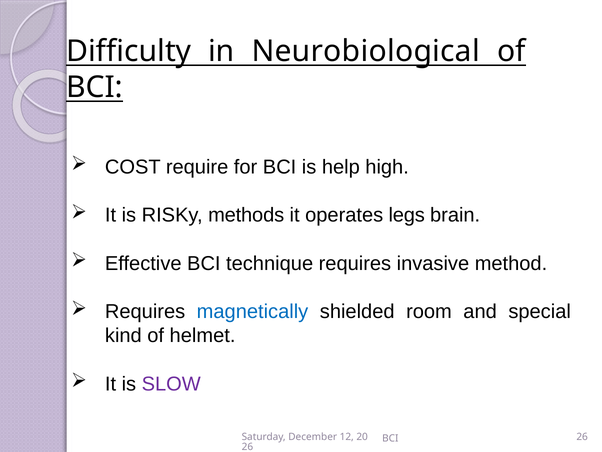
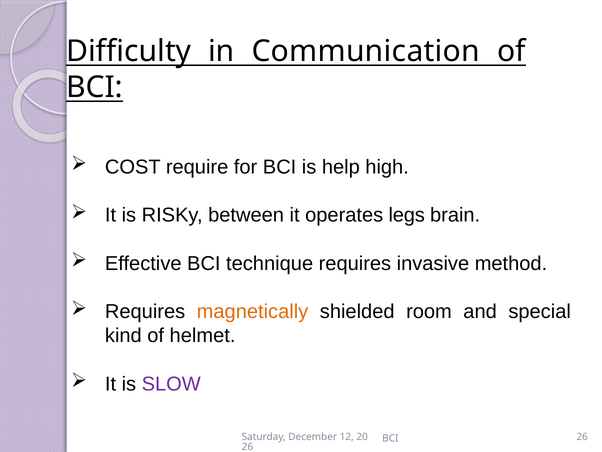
Neurobiological: Neurobiological -> Communication
methods: methods -> between
magnetically colour: blue -> orange
